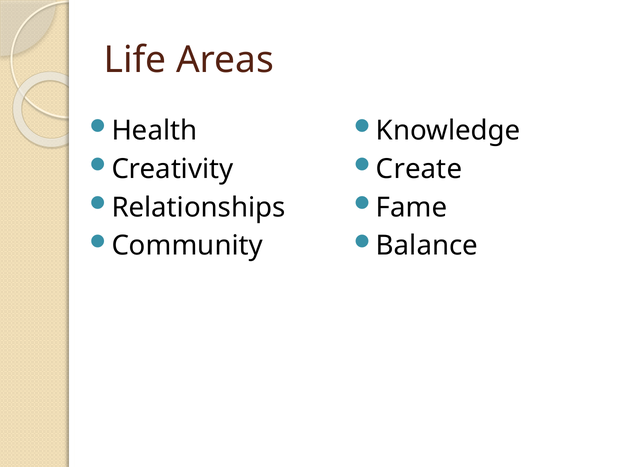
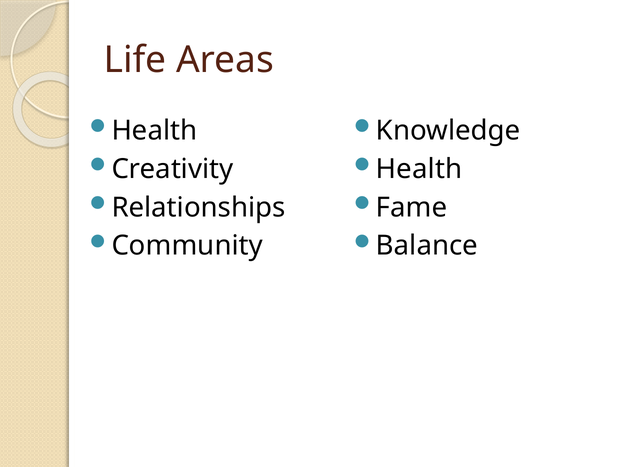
Create at (419, 169): Create -> Health
